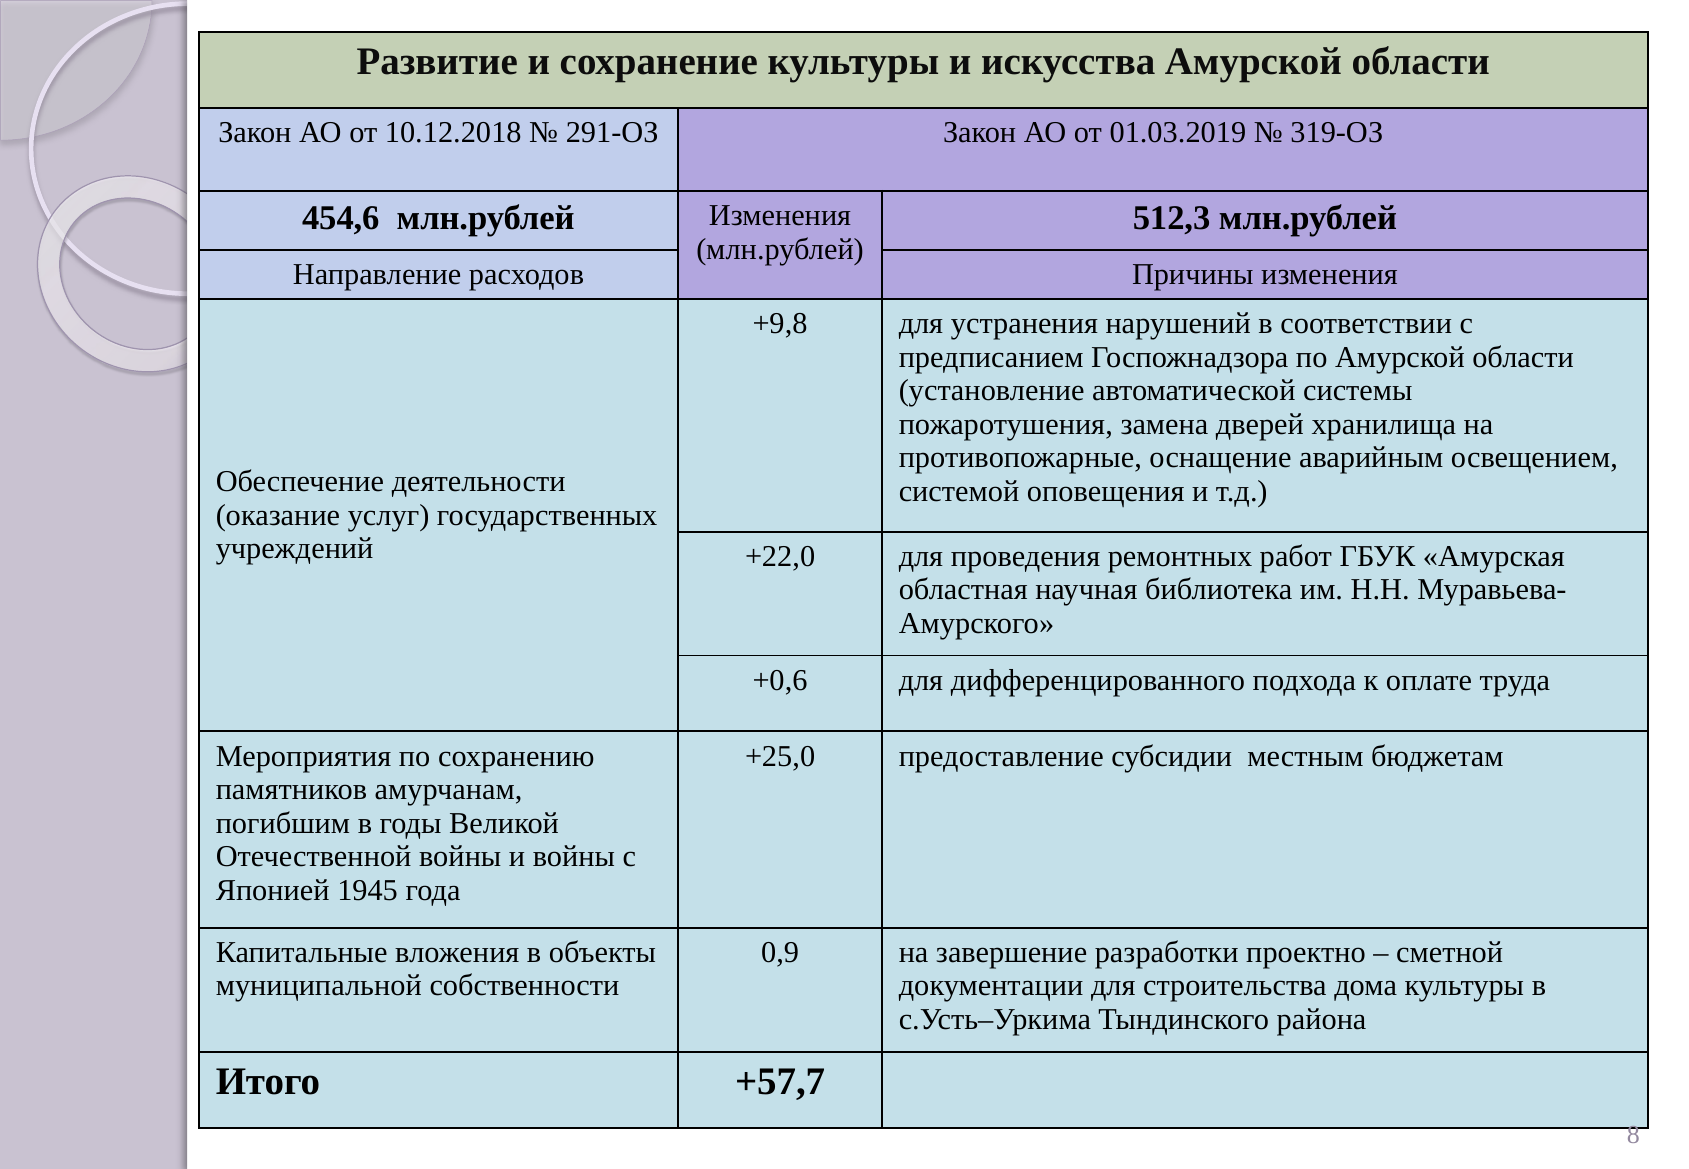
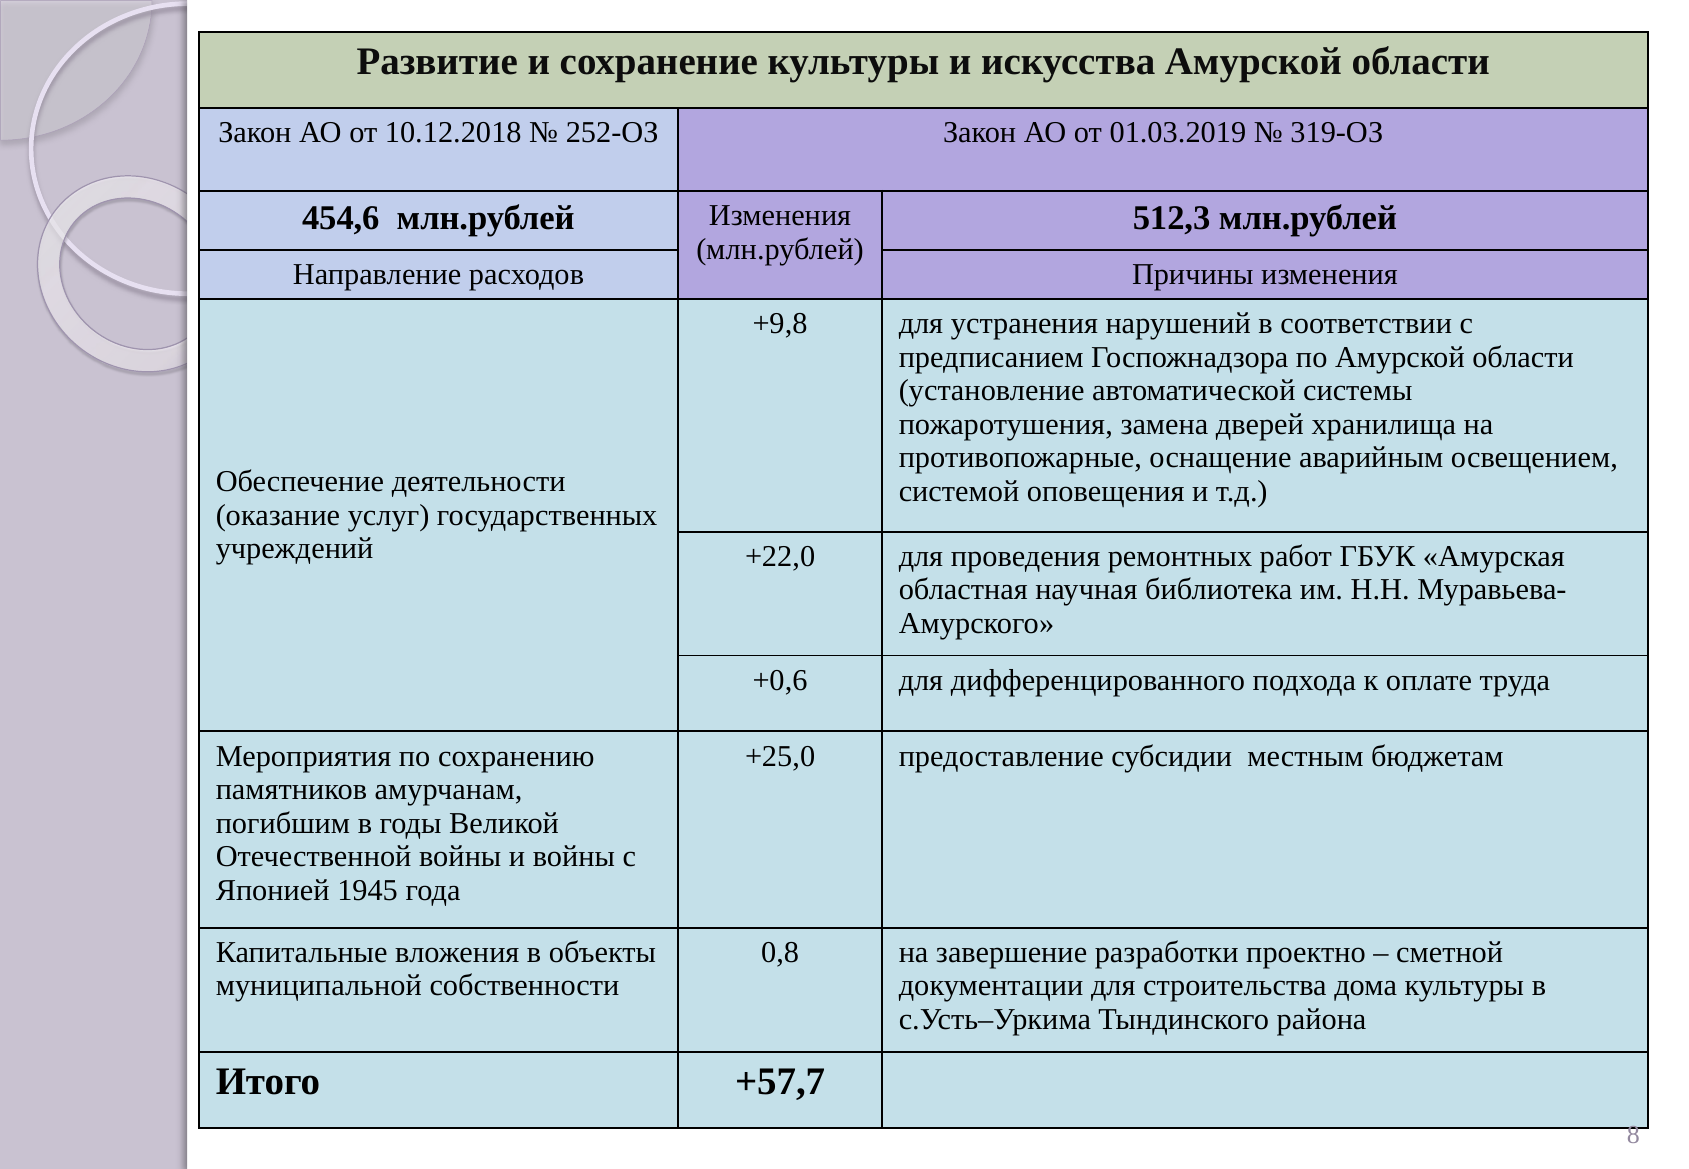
291-ОЗ: 291-ОЗ -> 252-ОЗ
0,9: 0,9 -> 0,8
